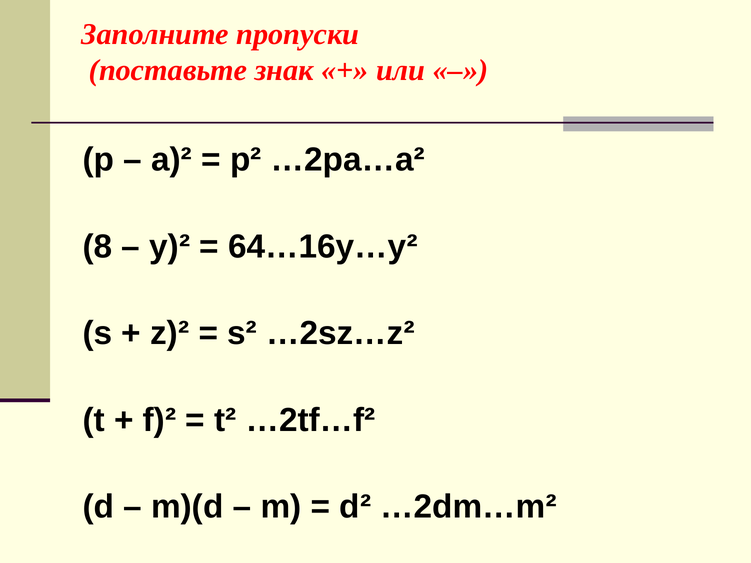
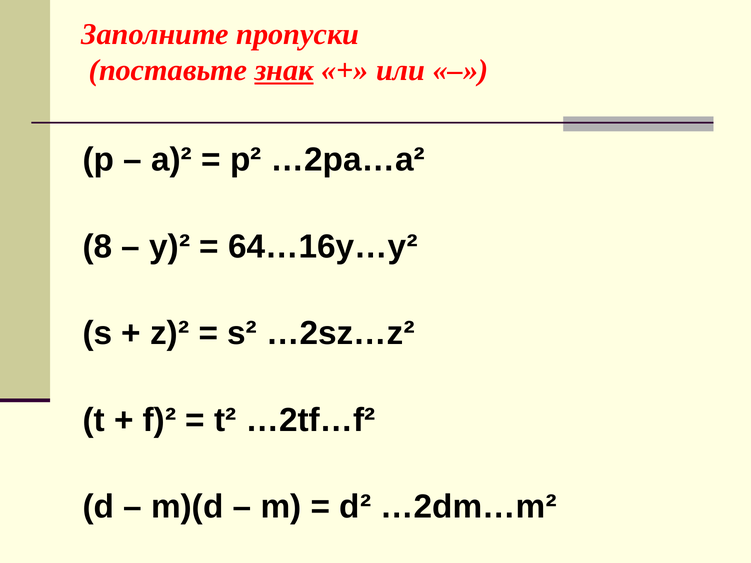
знак underline: none -> present
